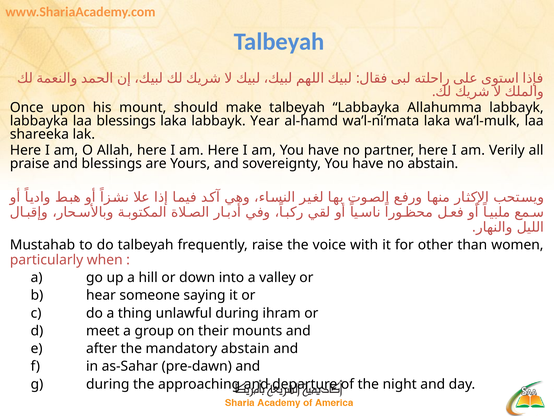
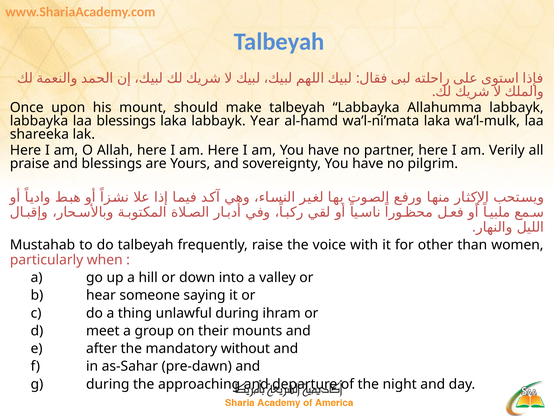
no abstain: abstain -> pilgrim
mandatory abstain: abstain -> without
